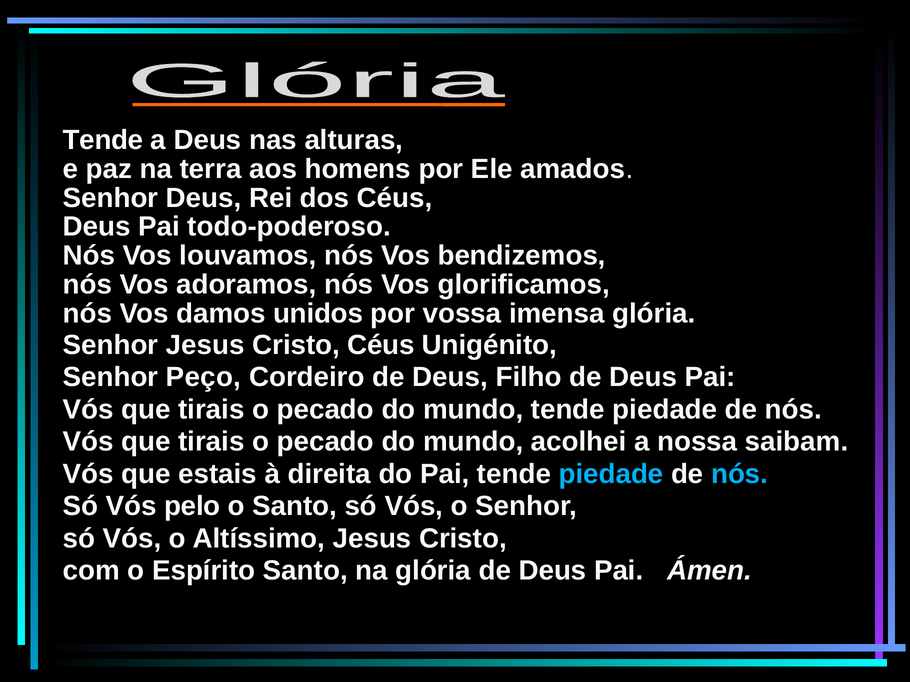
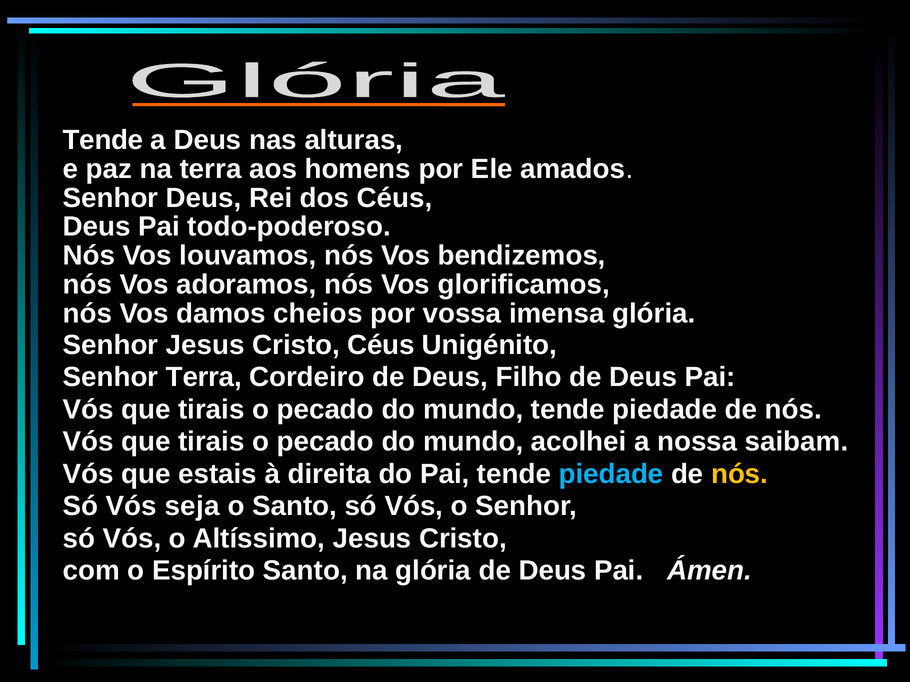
unidos: unidos -> cheios
Senhor Peço: Peço -> Terra
nós at (740, 474) colour: light blue -> yellow
pelo: pelo -> seja
